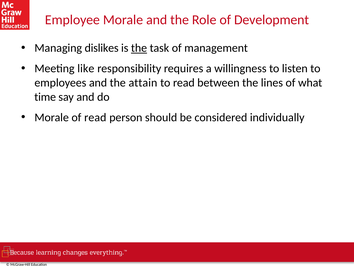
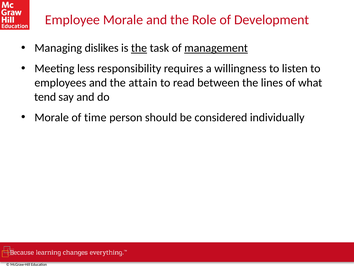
management underline: none -> present
like: like -> less
time: time -> tend
of read: read -> time
